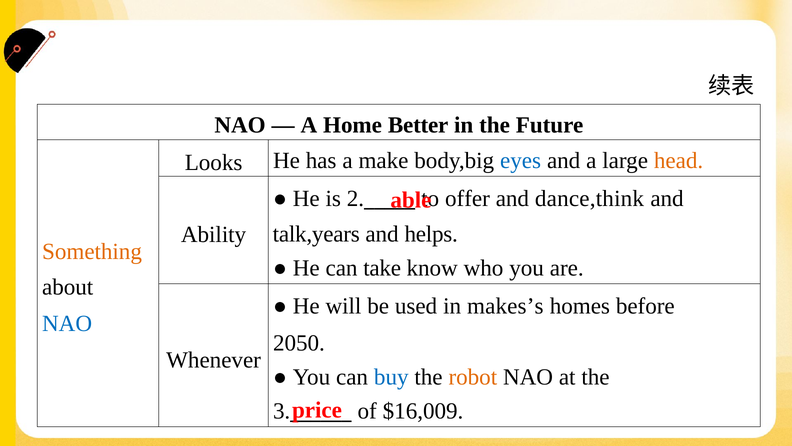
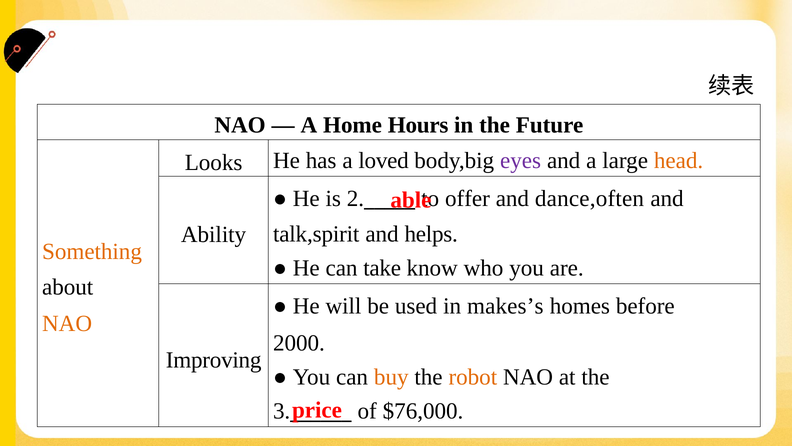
Better: Better -> Hours
make: make -> loved
eyes colour: blue -> purple
dance,think: dance,think -> dance,often
talk,years: talk,years -> talk,spirit
NAO at (67, 323) colour: blue -> orange
2050: 2050 -> 2000
Whenever: Whenever -> Improving
buy colour: blue -> orange
$16,009: $16,009 -> $76,000
